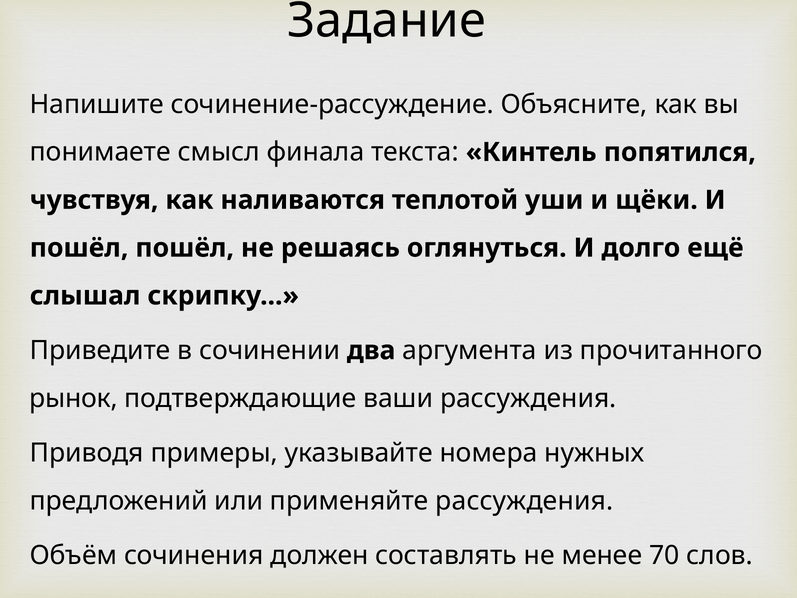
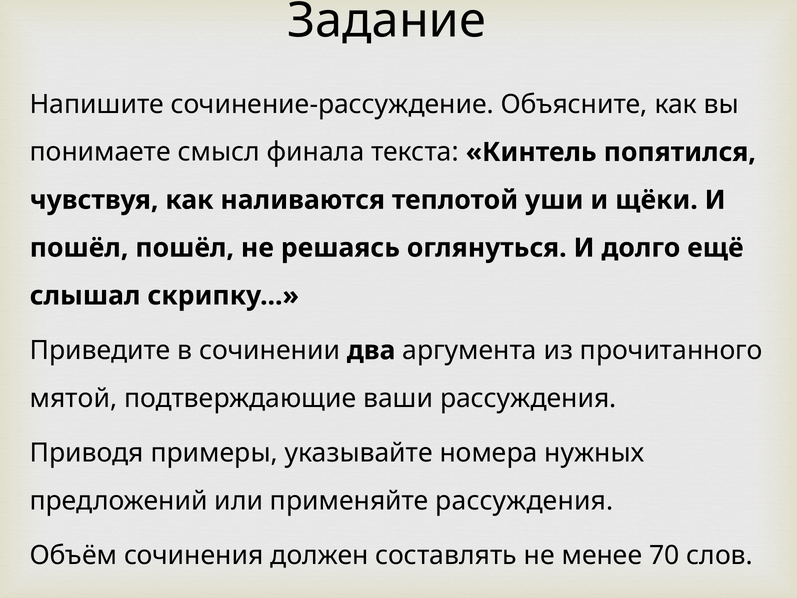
рынок: рынок -> мятой
